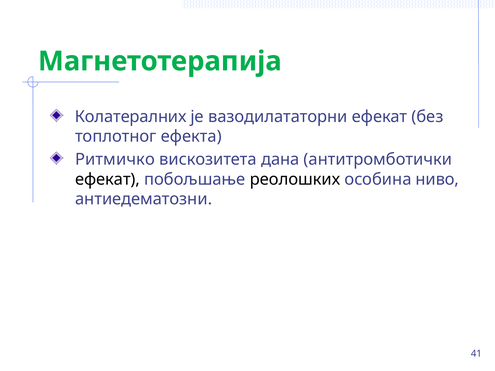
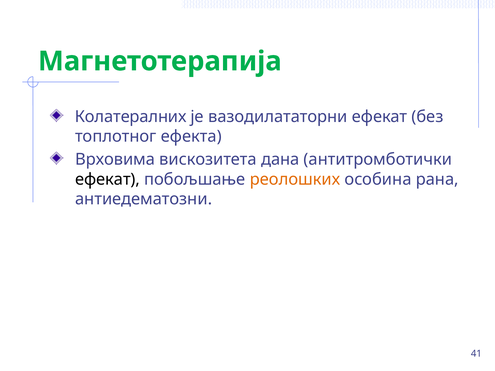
Ритмичко: Ритмичко -> Врховима
реолошких colour: black -> orange
ниво: ниво -> рана
